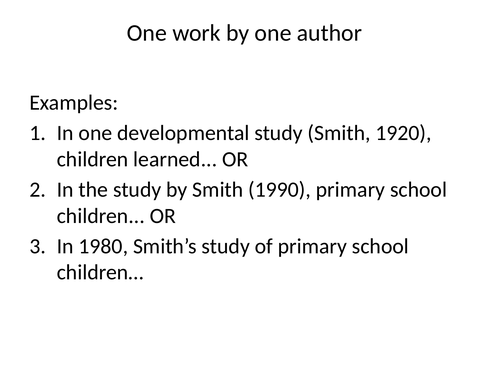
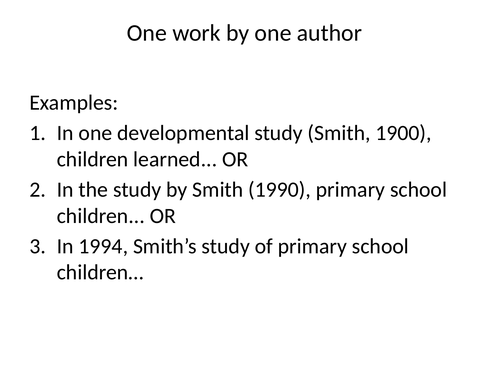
1920: 1920 -> 1900
1980: 1980 -> 1994
